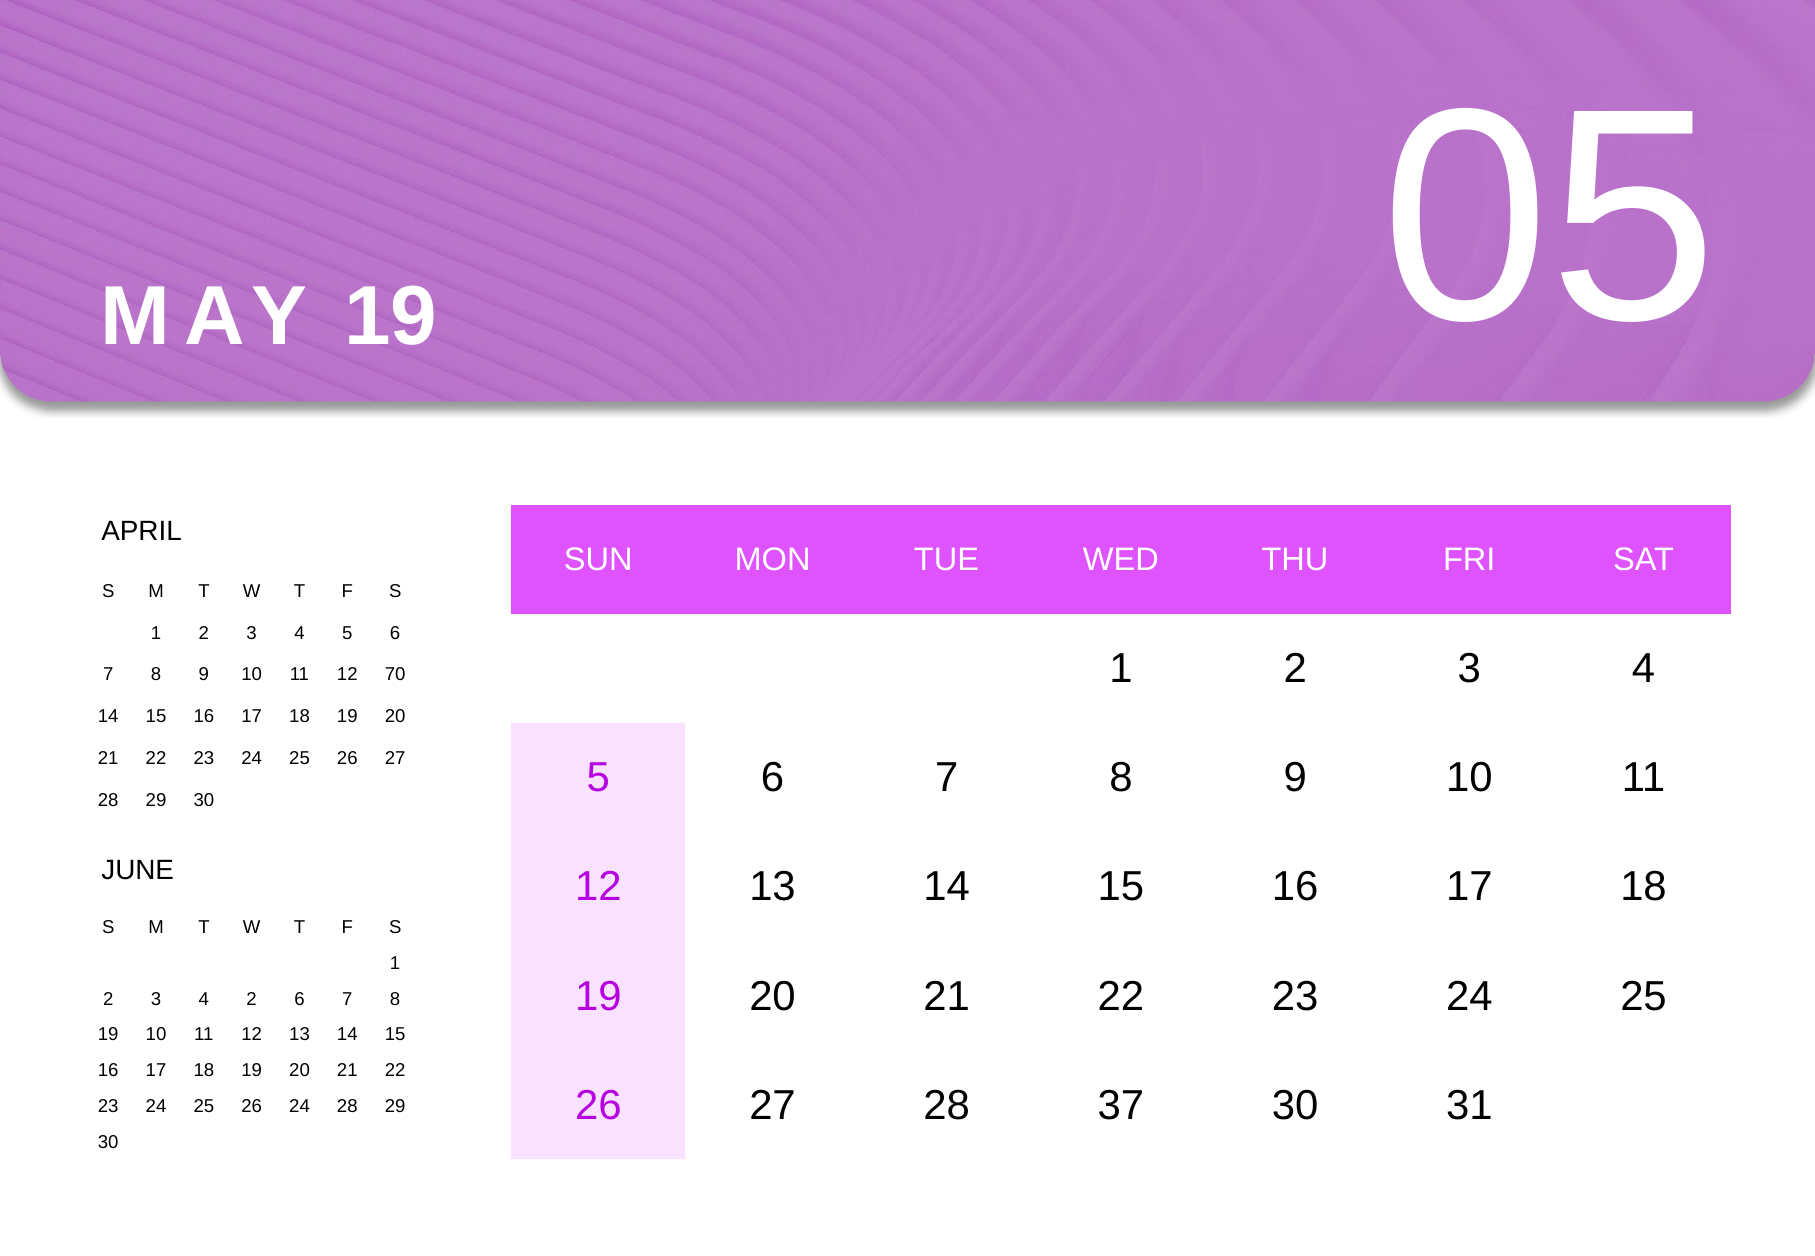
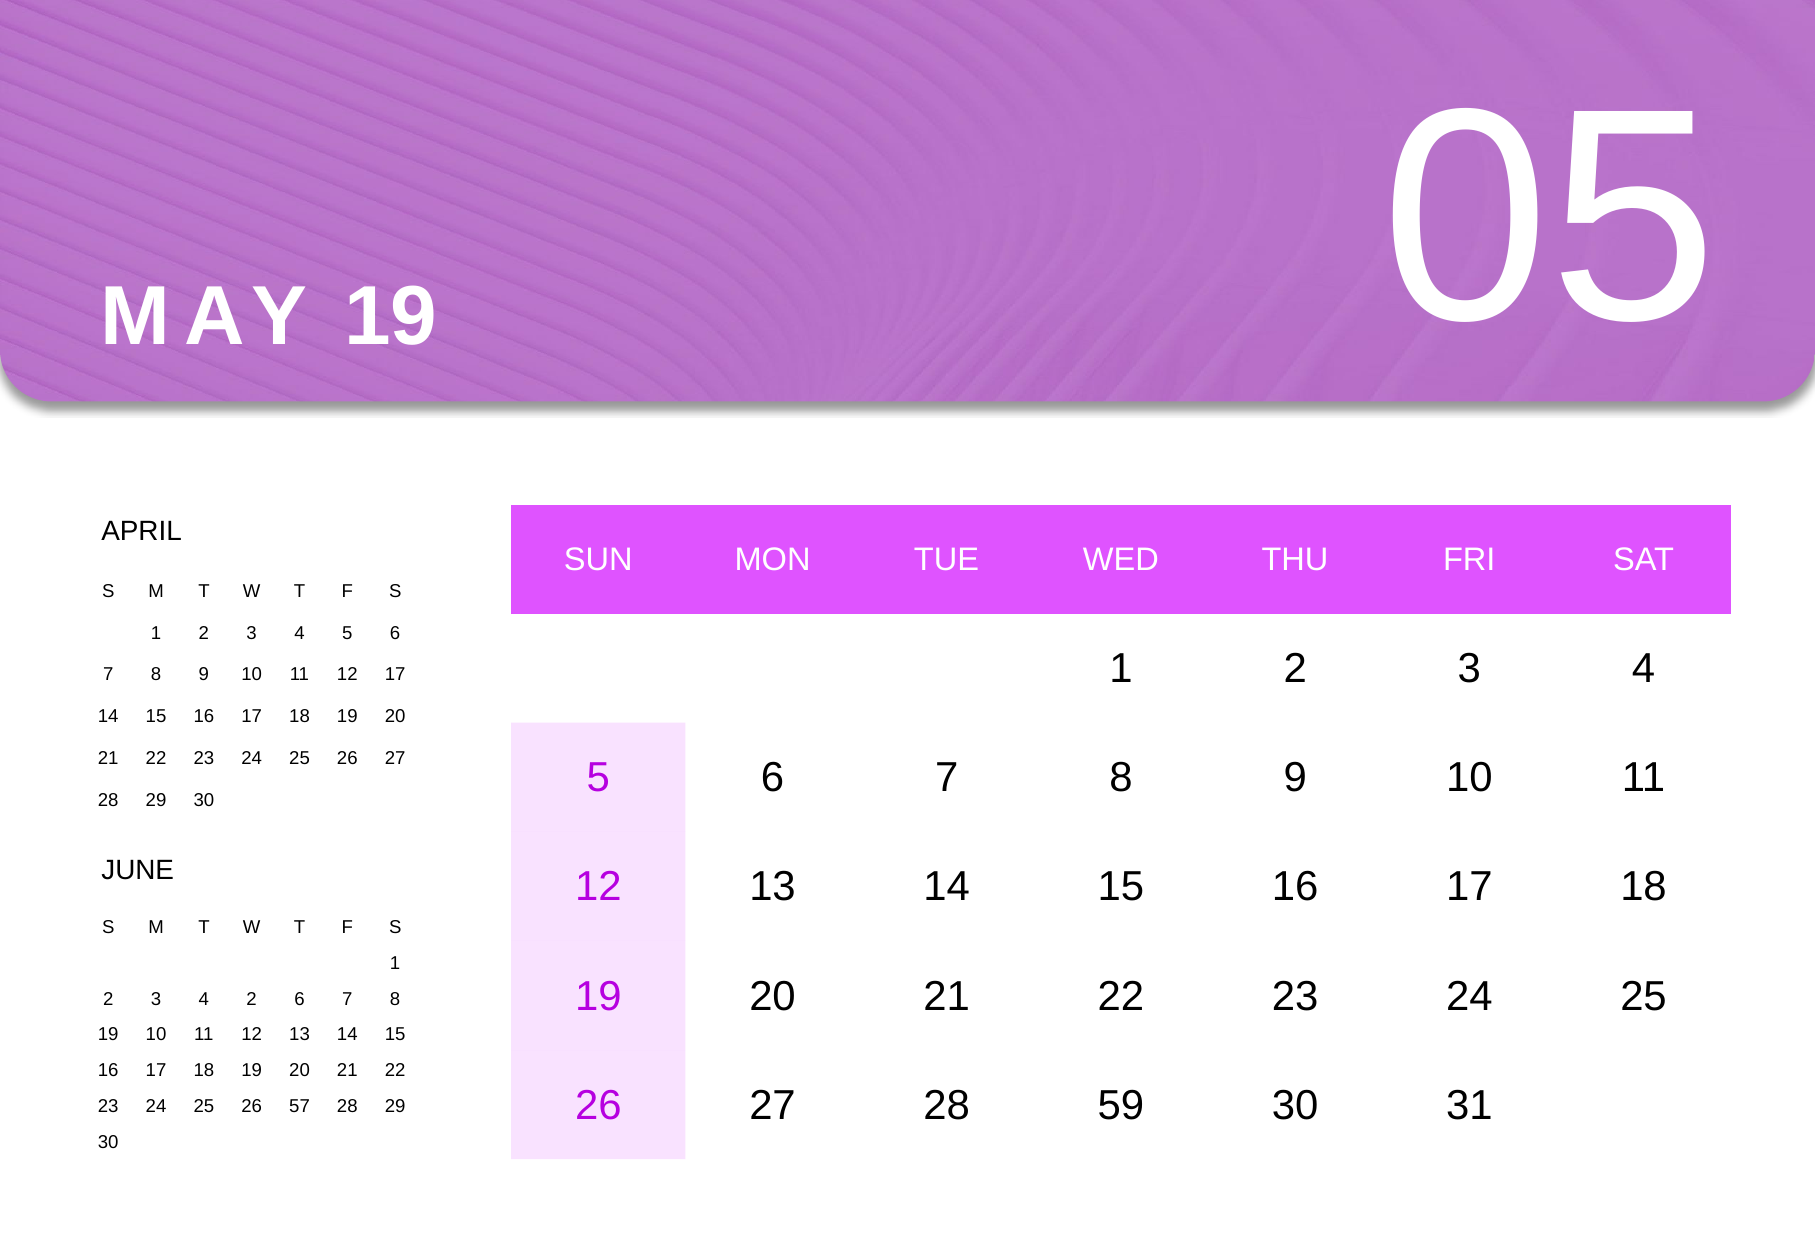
12 70: 70 -> 17
37: 37 -> 59
26 24: 24 -> 57
